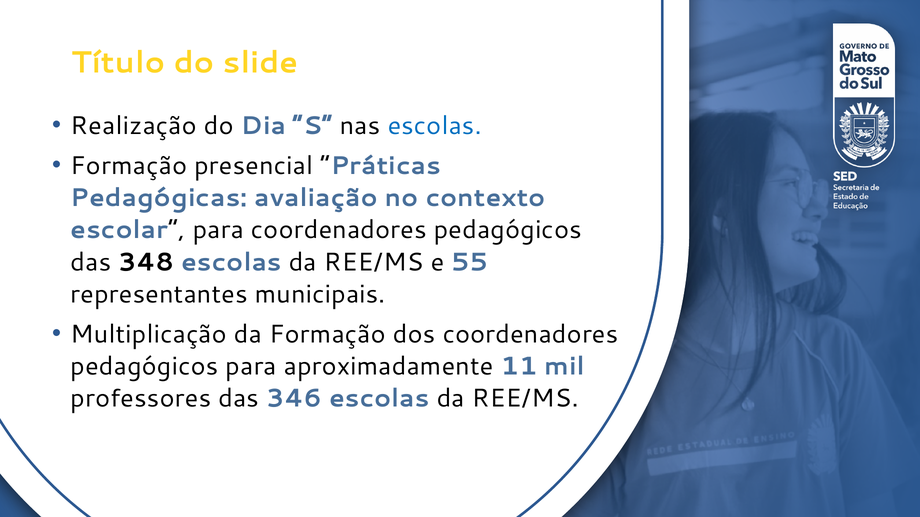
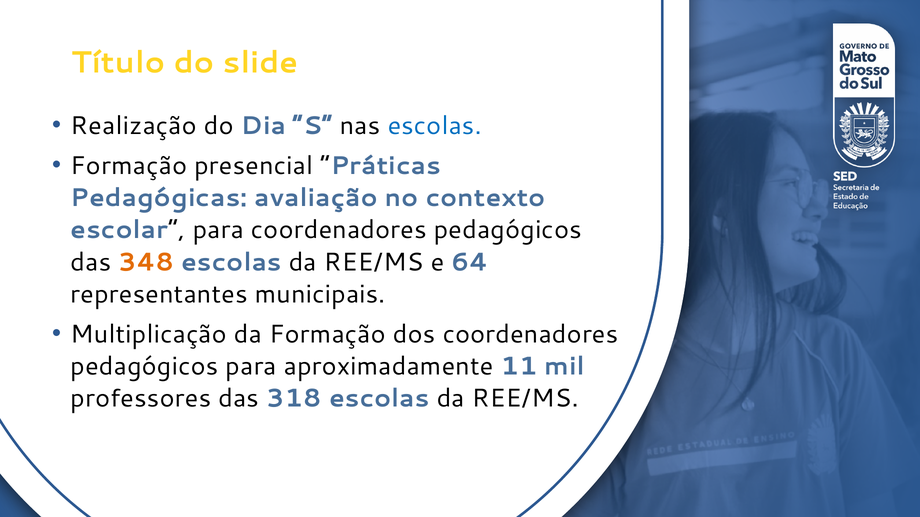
348 colour: black -> orange
55: 55 -> 64
346: 346 -> 318
